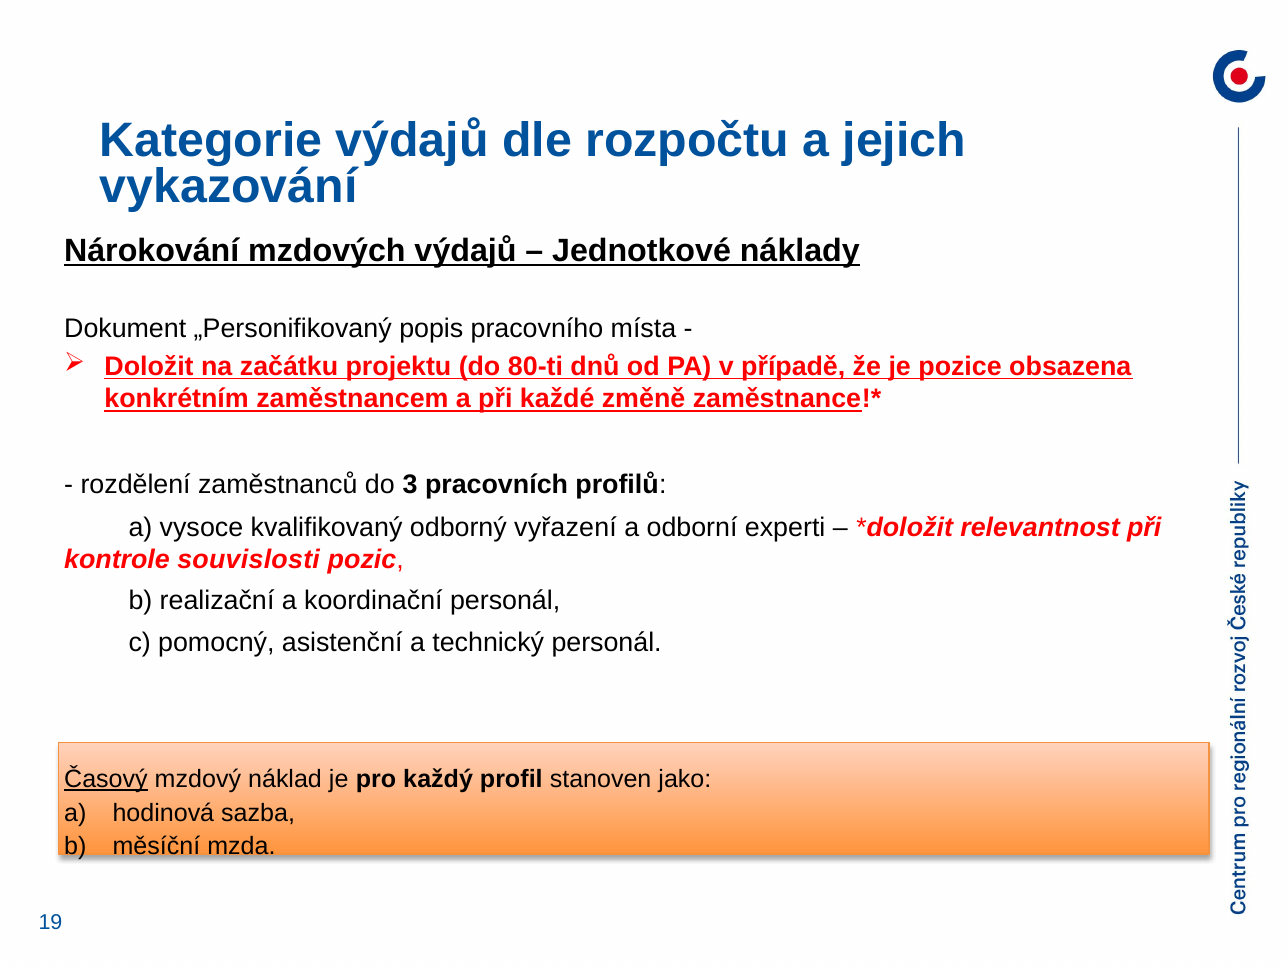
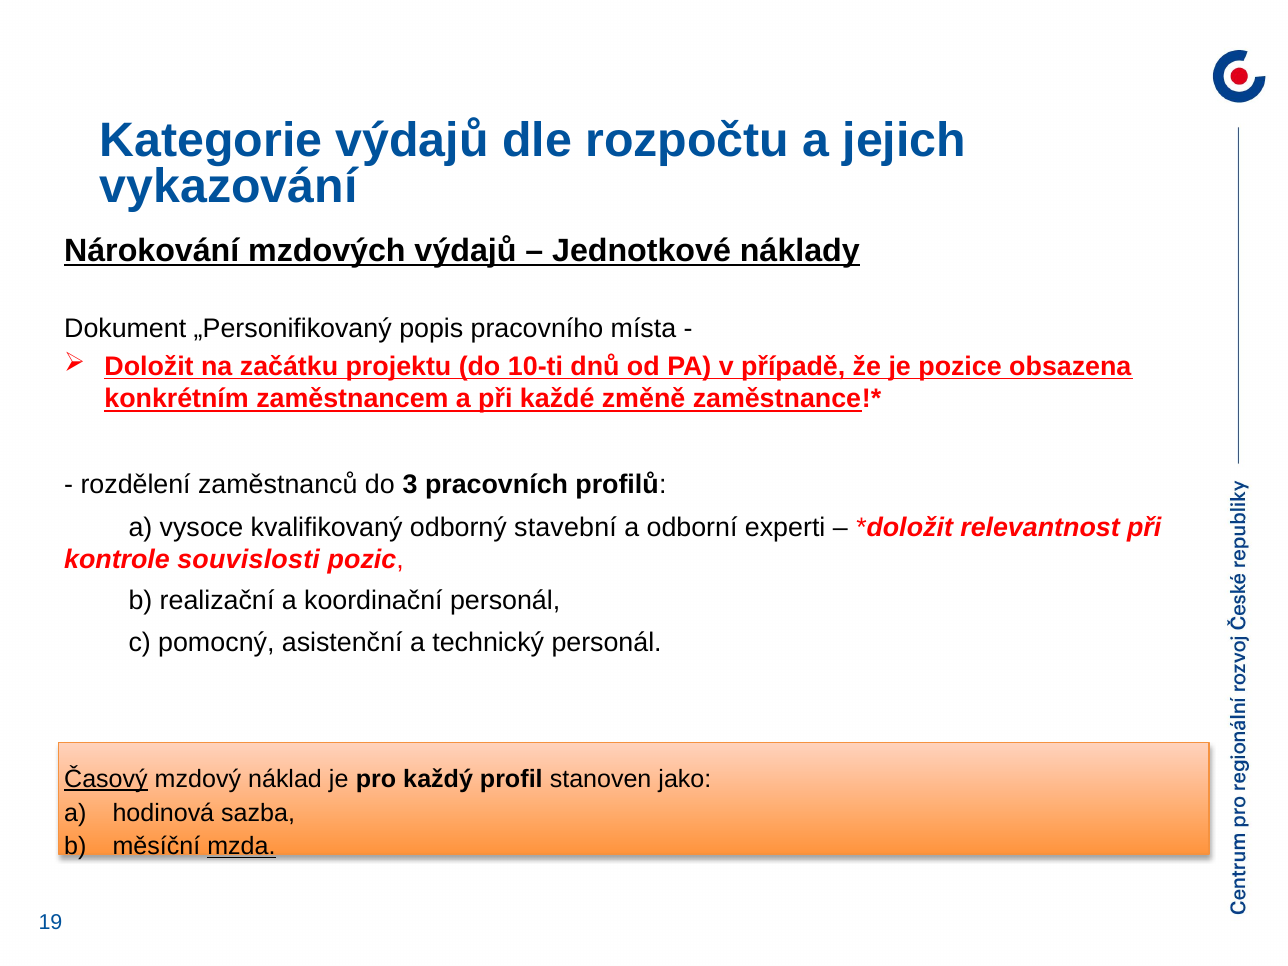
80-ti: 80-ti -> 10-ti
vyřazení: vyřazení -> stavební
mzda underline: none -> present
